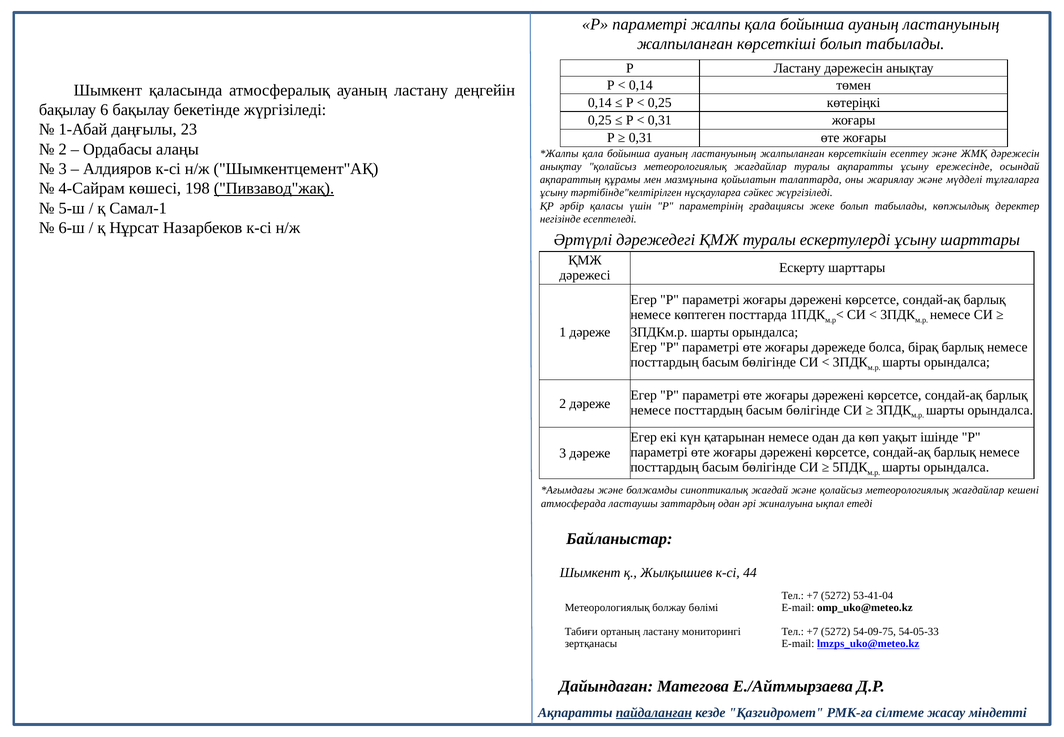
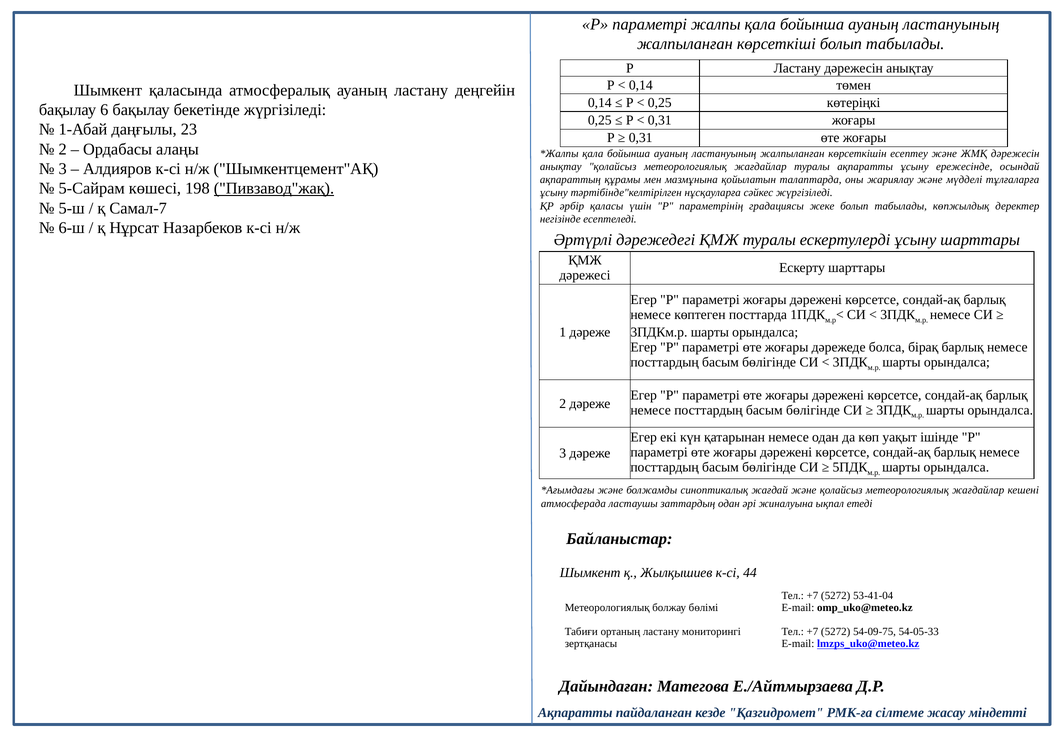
4-Сайрам: 4-Сайрам -> 5-Сайрам
Самал-1: Самал-1 -> Самал-7
пайдаланған underline: present -> none
